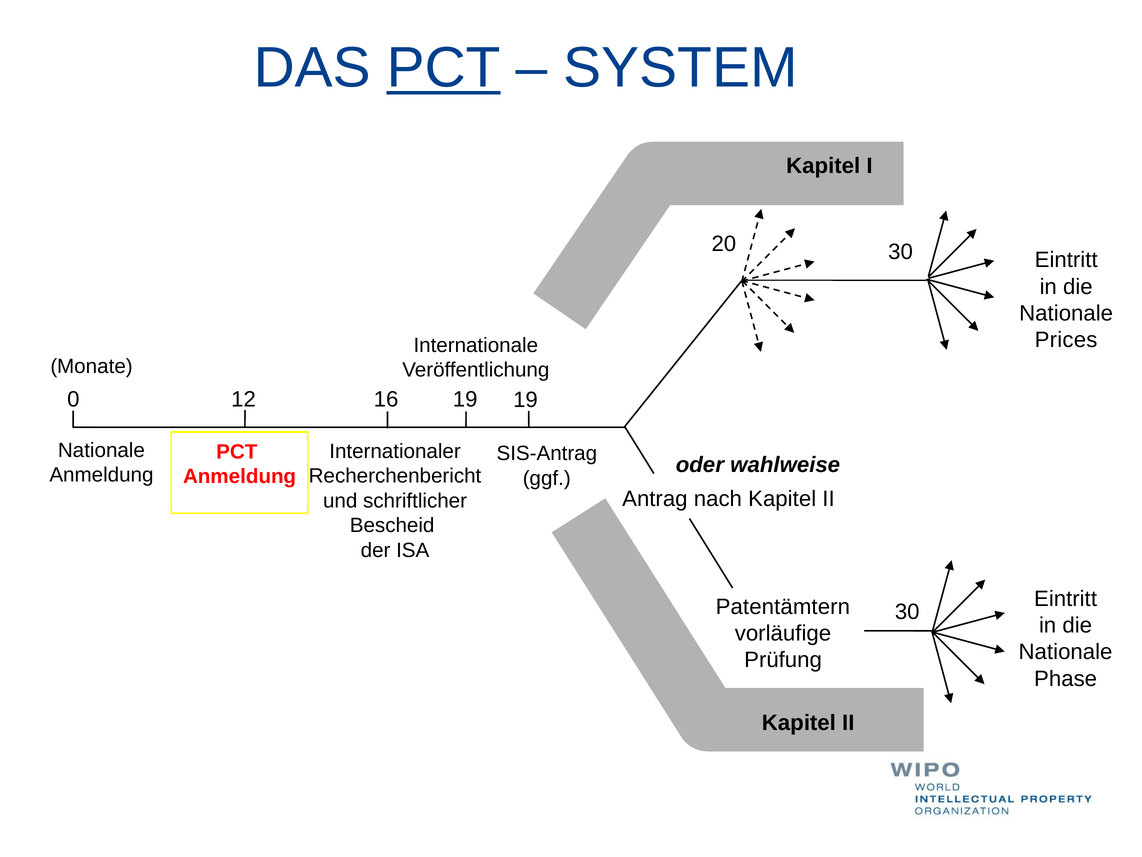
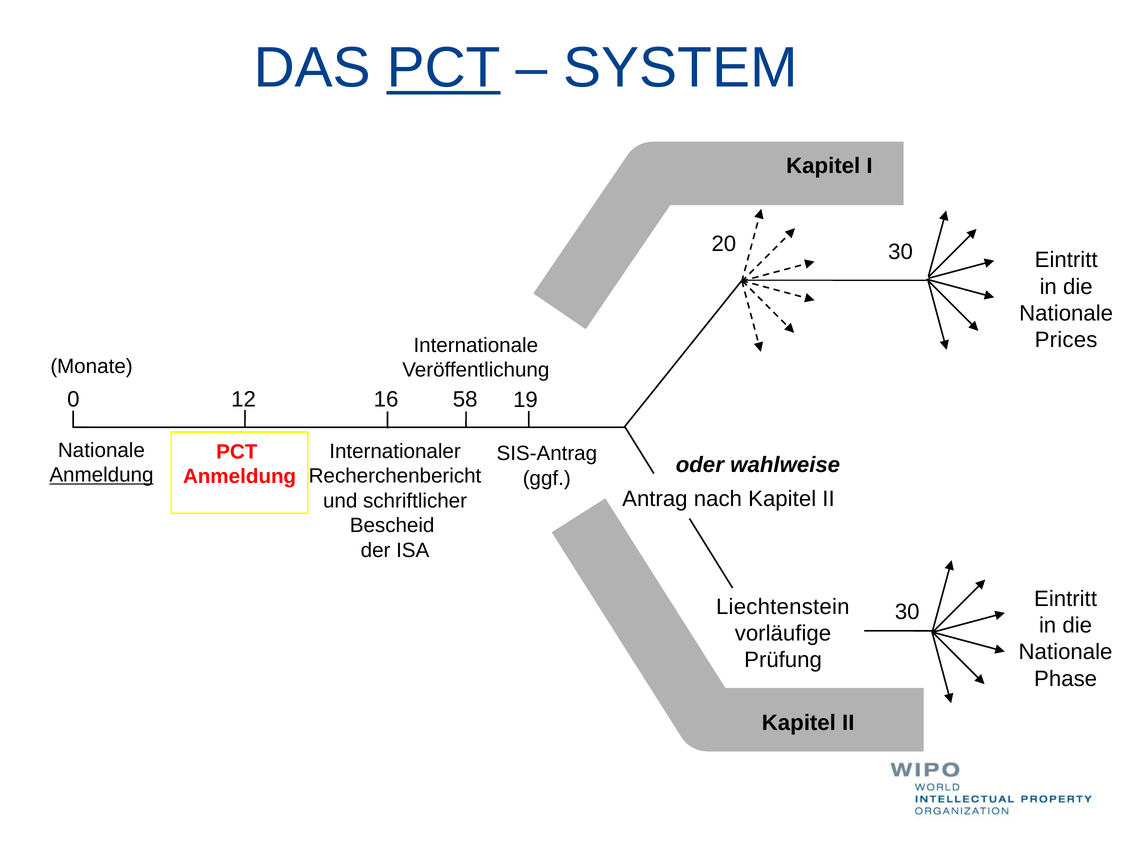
16 19: 19 -> 58
Anmeldung at (101, 475) underline: none -> present
Patentämtern: Patentämtern -> Liechtenstein
